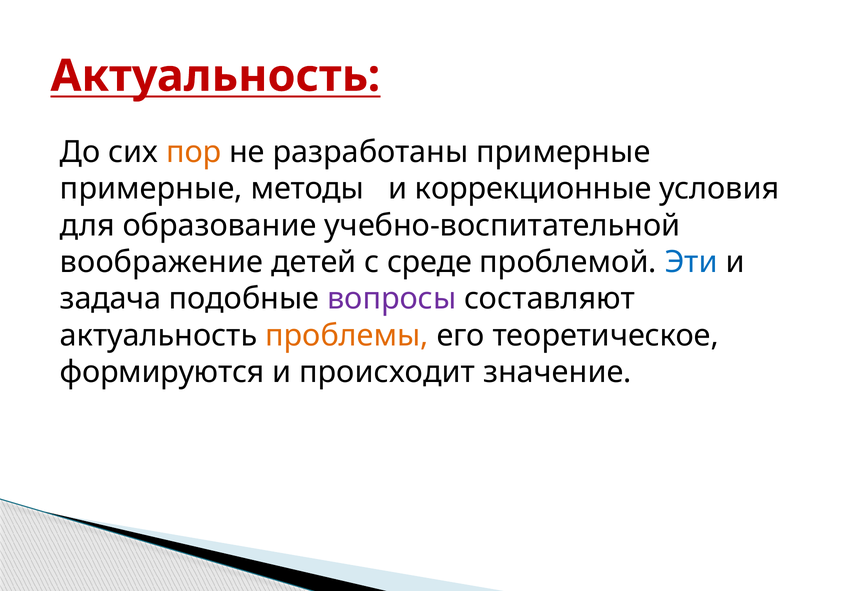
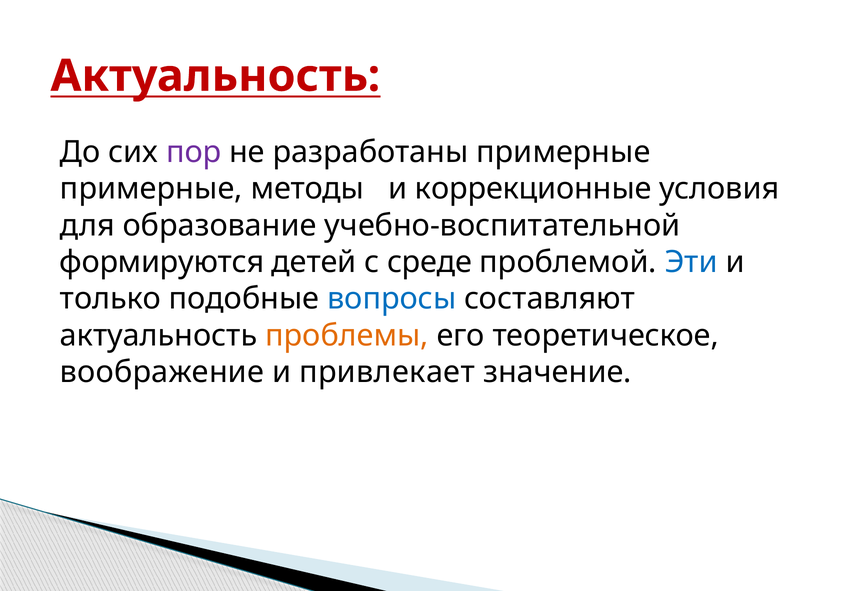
пор colour: orange -> purple
воображение: воображение -> формируются
задача: задача -> только
вопросы colour: purple -> blue
формируются: формируются -> воображение
происходит: происходит -> привлекает
